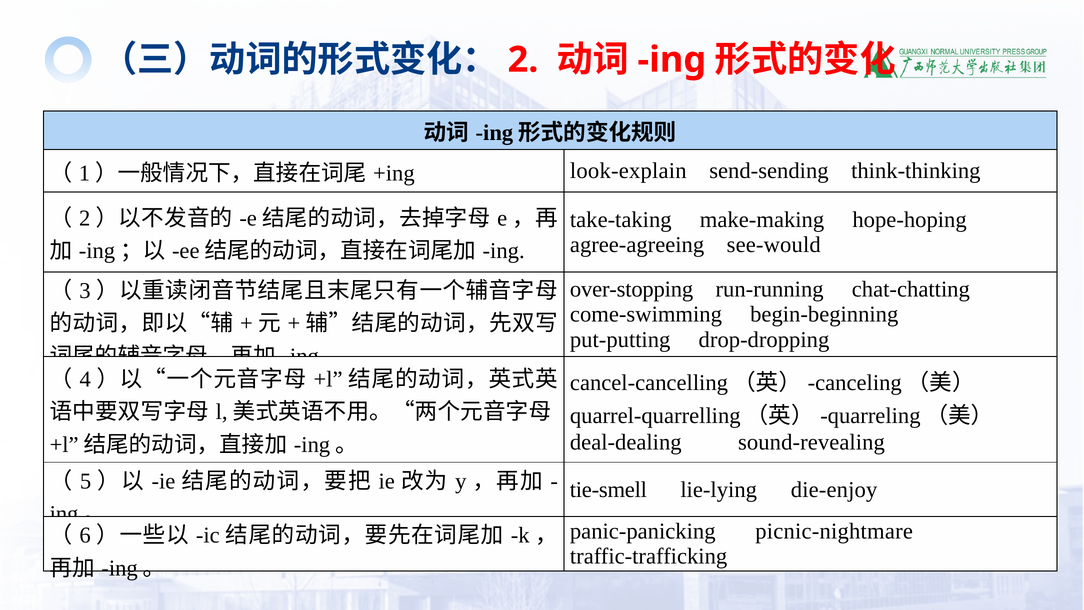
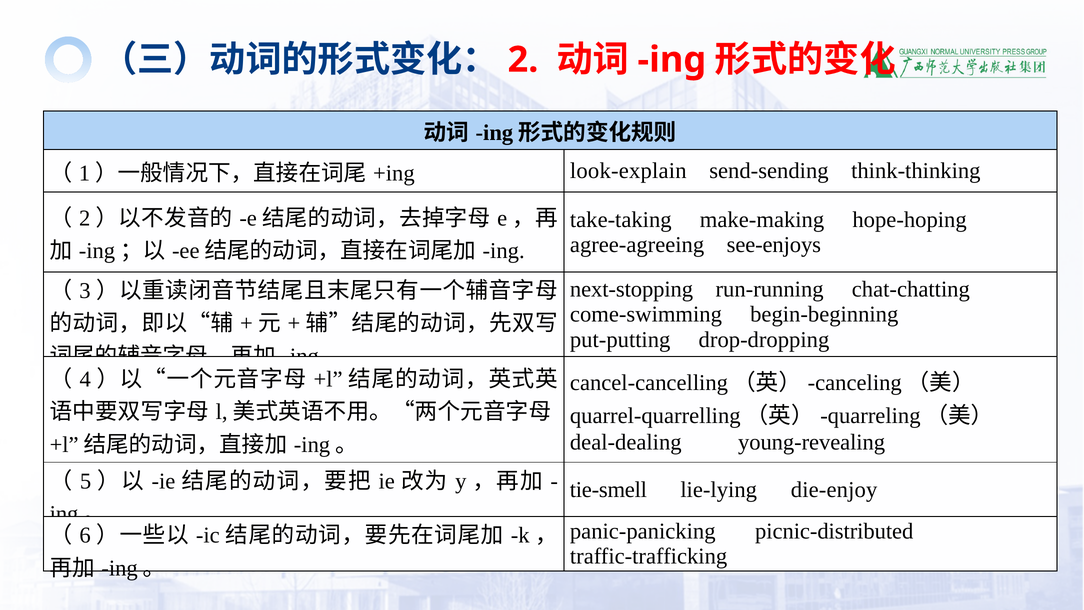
see-would: see-would -> see-enjoys
over-stopping: over-stopping -> next-stopping
sound-revealing: sound-revealing -> young-revealing
picnic-nightmare: picnic-nightmare -> picnic-distributed
